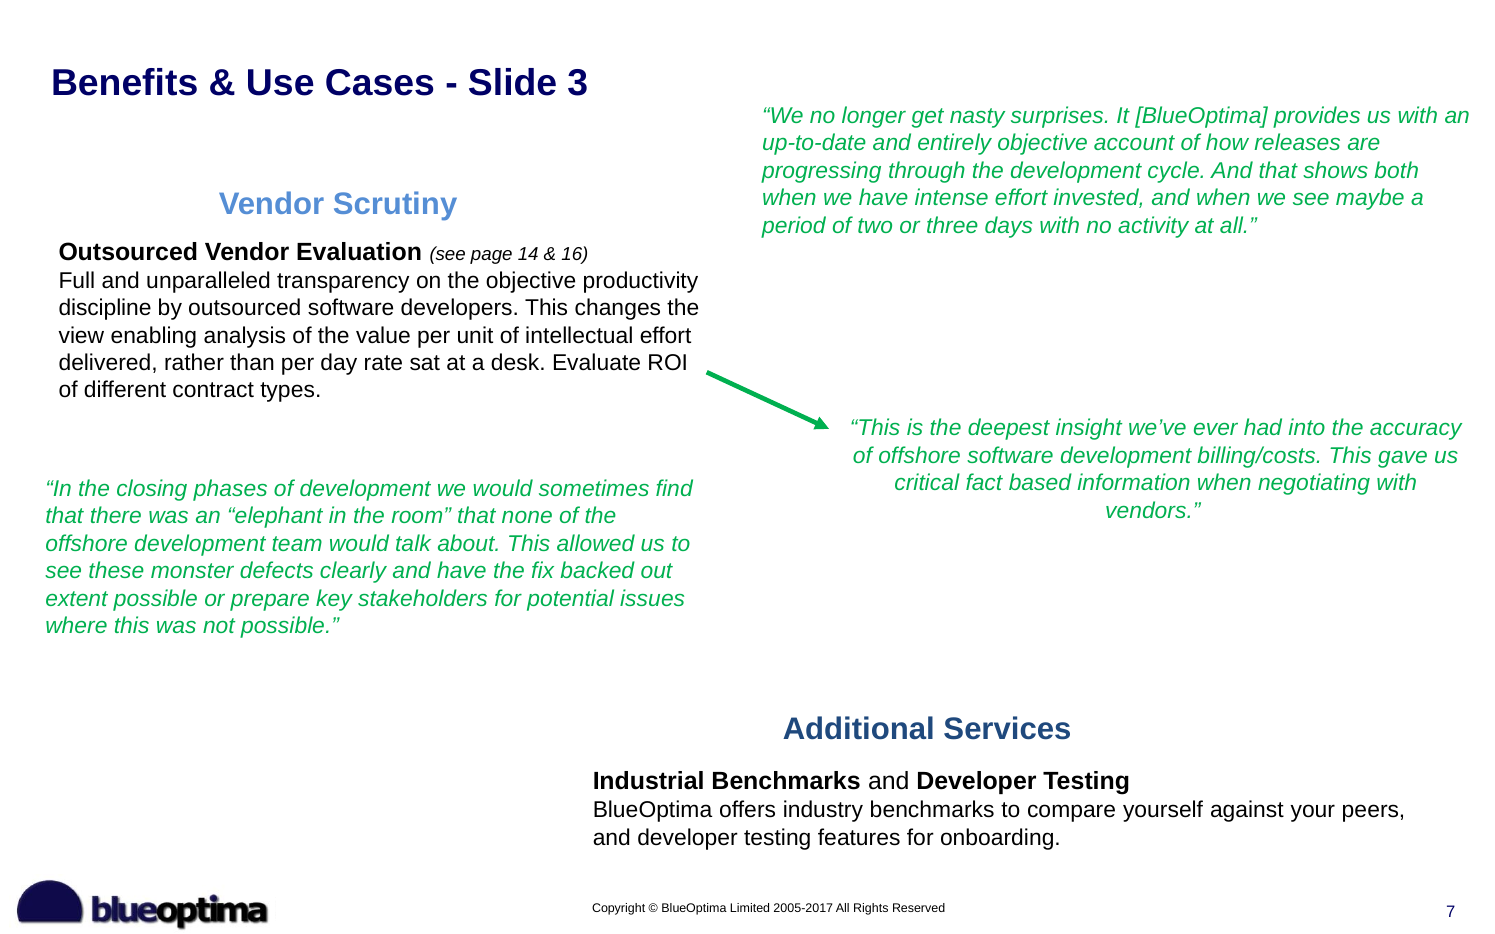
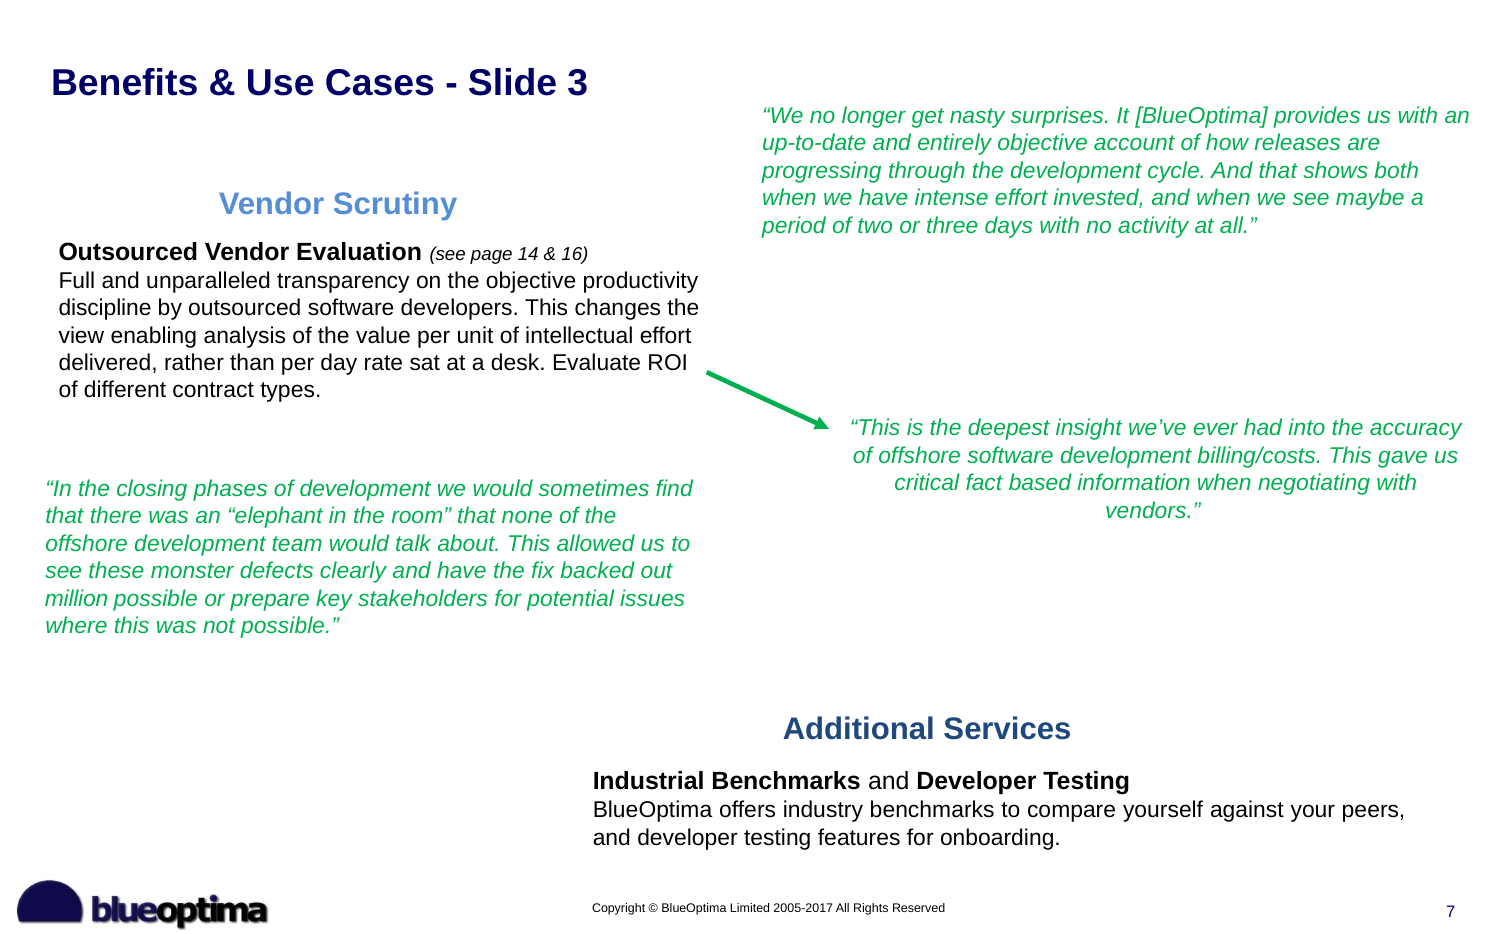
extent: extent -> million
